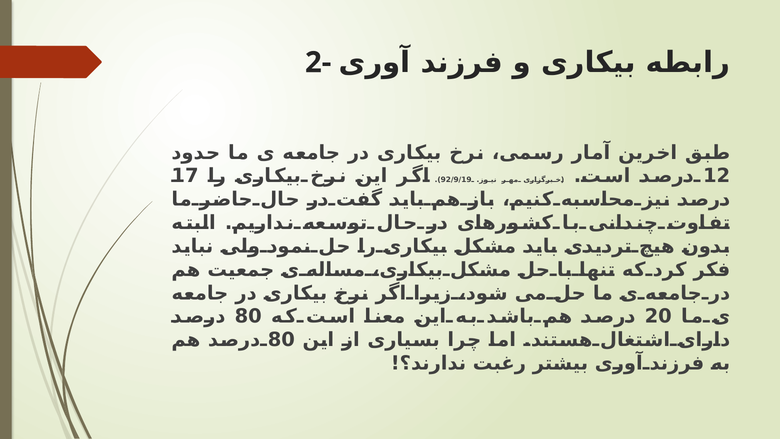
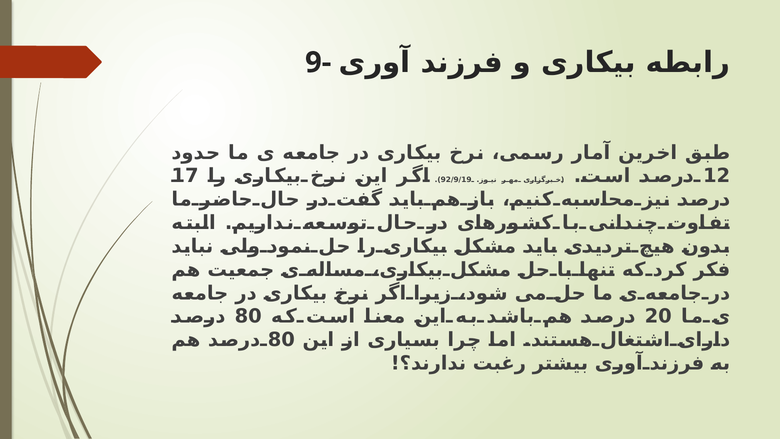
2-: 2- -> 9-
